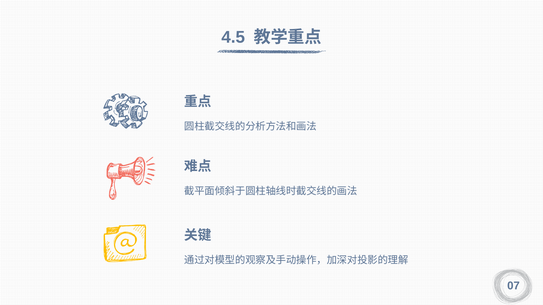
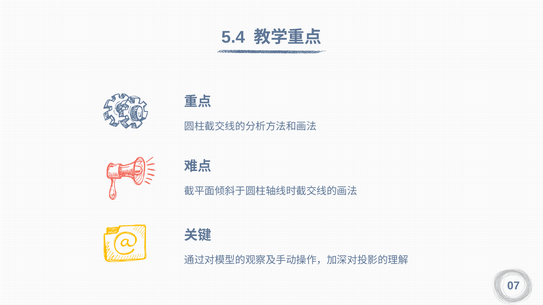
4.5: 4.5 -> 5.4
